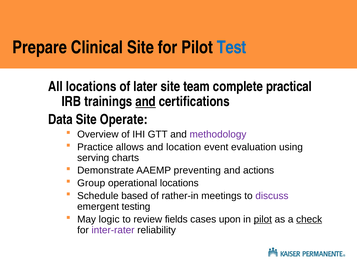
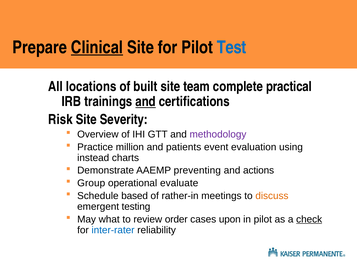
Clinical underline: none -> present
later: later -> built
Data: Data -> Risk
Operate: Operate -> Severity
allows: allows -> million
location: location -> patients
serving: serving -> instead
operational locations: locations -> evaluate
discuss colour: purple -> orange
logic: logic -> what
fields: fields -> order
pilot at (263, 219) underline: present -> none
inter-rater colour: purple -> blue
